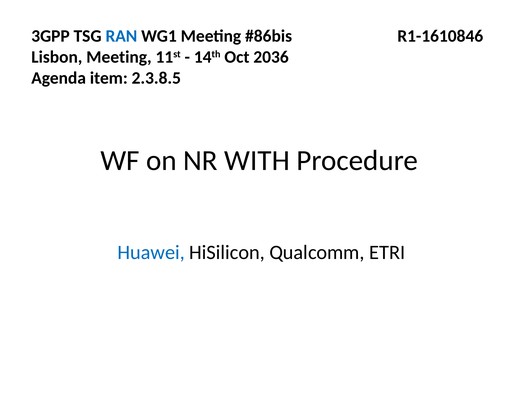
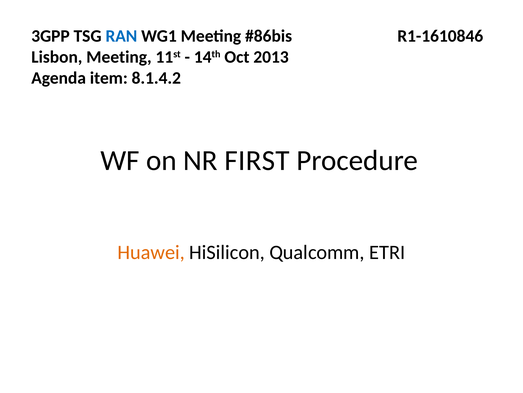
2036: 2036 -> 2013
2.3.8.5: 2.3.8.5 -> 8.1.4.2
WITH: WITH -> FIRST
Huawei colour: blue -> orange
